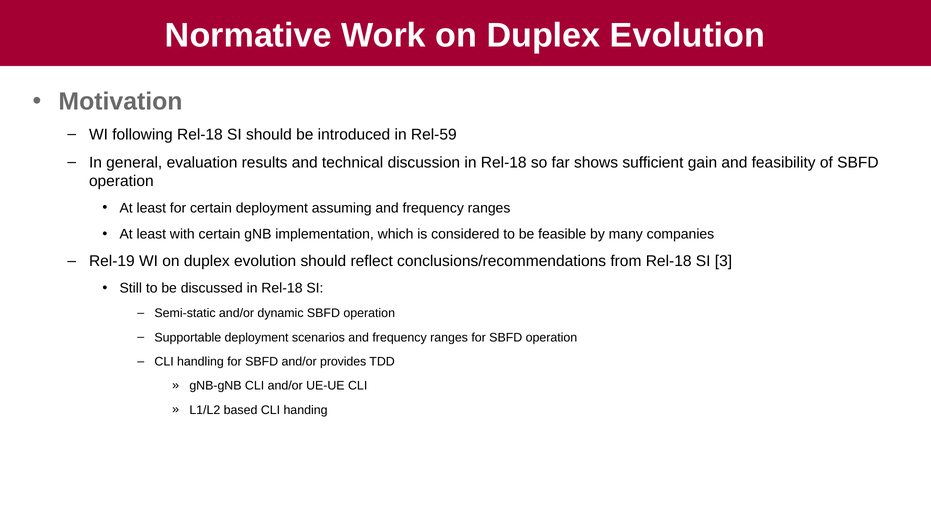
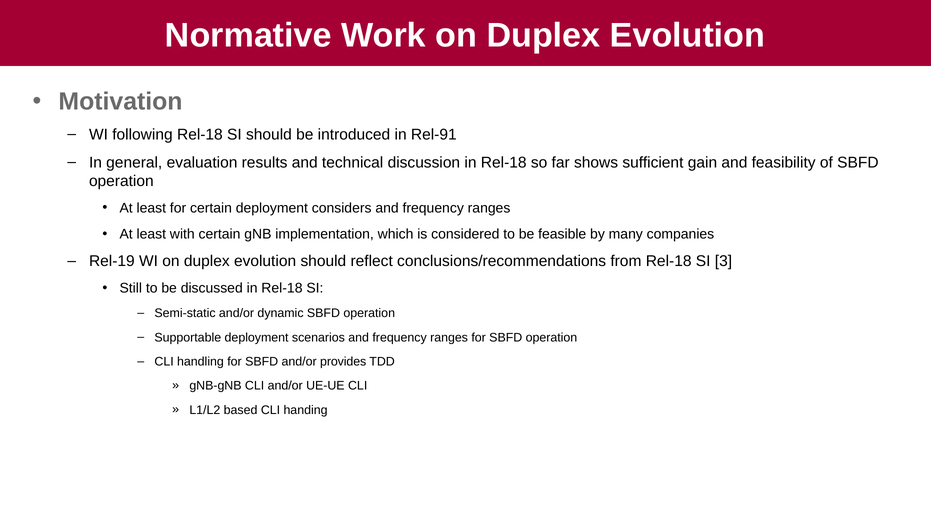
Rel-59: Rel-59 -> Rel-91
assuming: assuming -> considers
